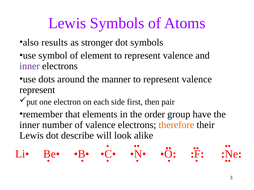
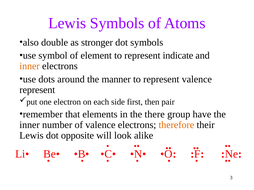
results: results -> double
element to represent valence: valence -> indicate
inner at (30, 66) colour: purple -> orange
order: order -> there
describe: describe -> opposite
